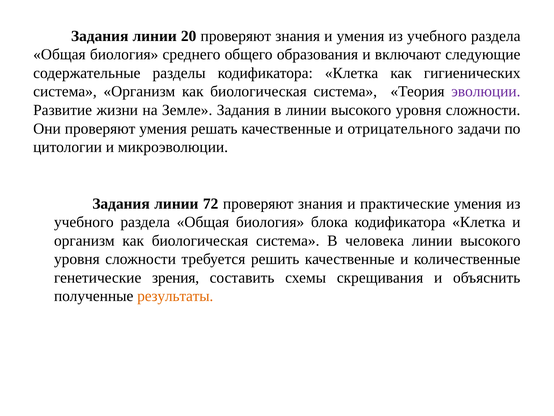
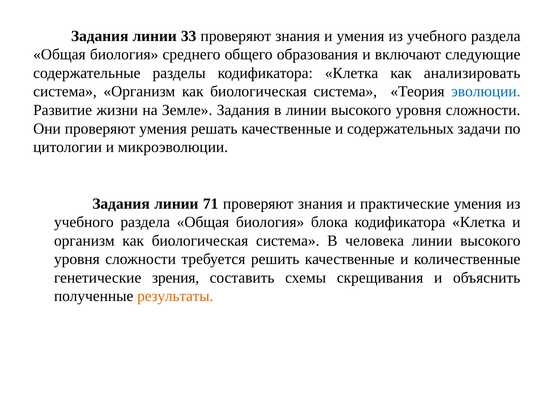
20: 20 -> 33
гигиенических: гигиенических -> анализировать
эволюции colour: purple -> blue
отрицательного: отрицательного -> содержательных
72: 72 -> 71
